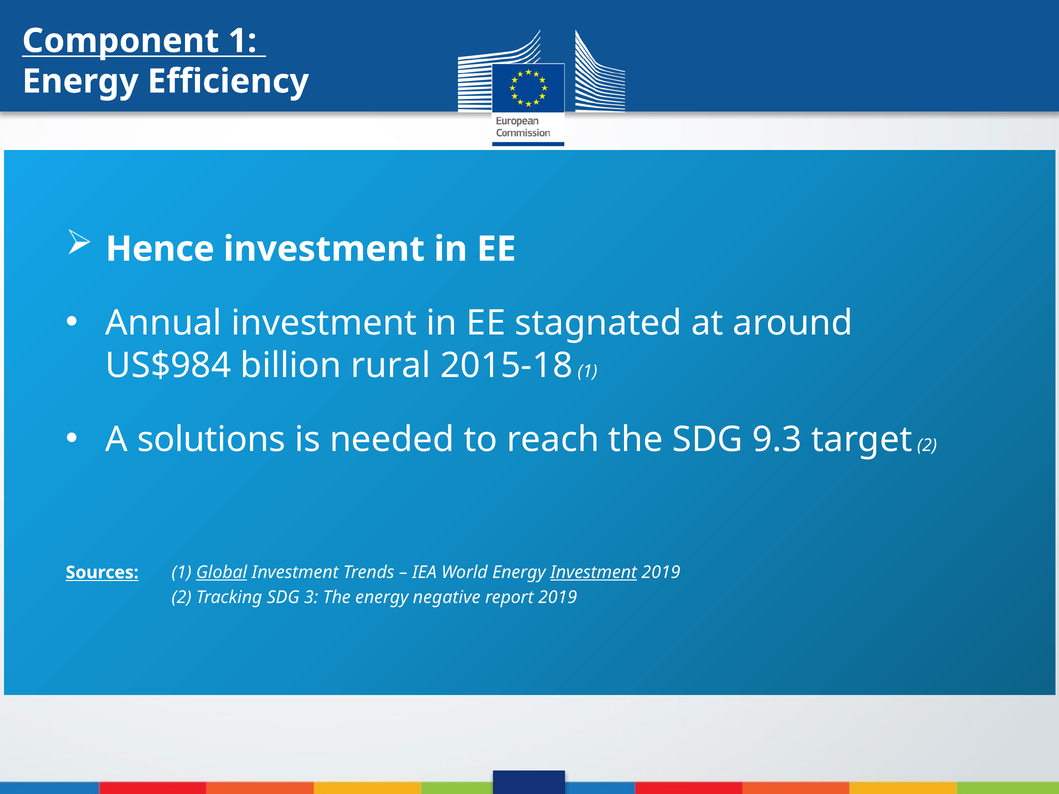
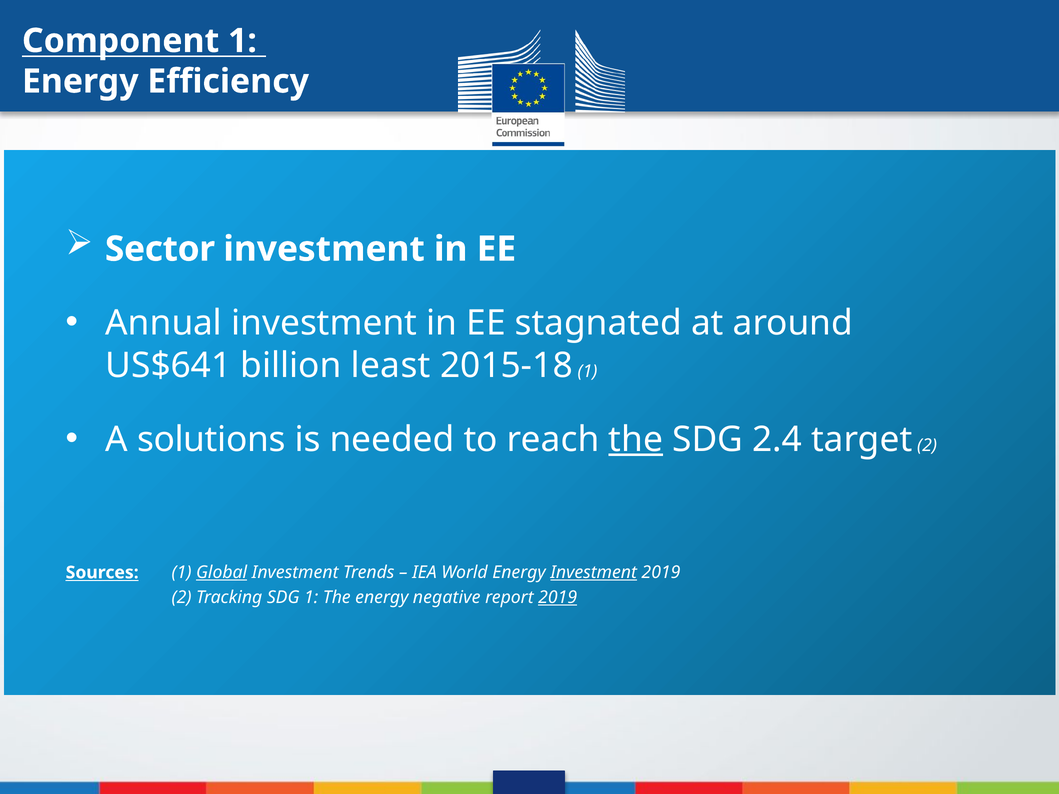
Hence: Hence -> Sector
US$984: US$984 -> US$641
rural: rural -> least
the at (636, 440) underline: none -> present
9.3: 9.3 -> 2.4
SDG 3: 3 -> 1
2019 at (558, 597) underline: none -> present
